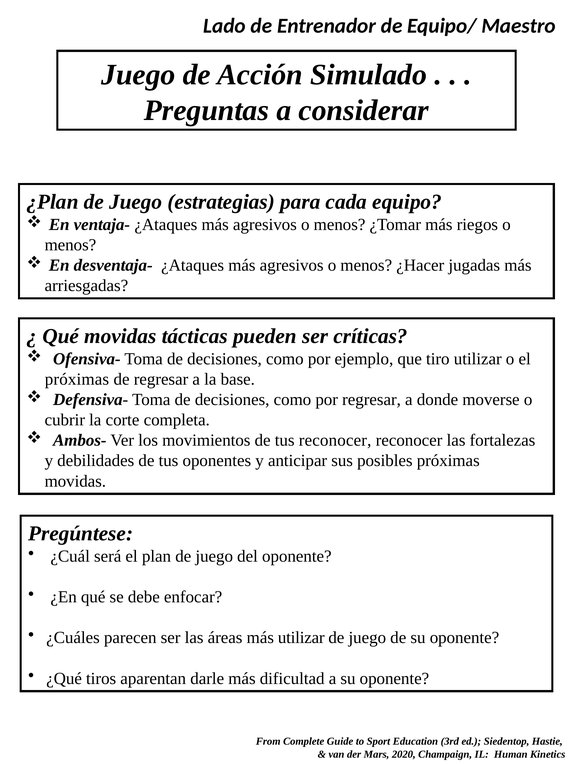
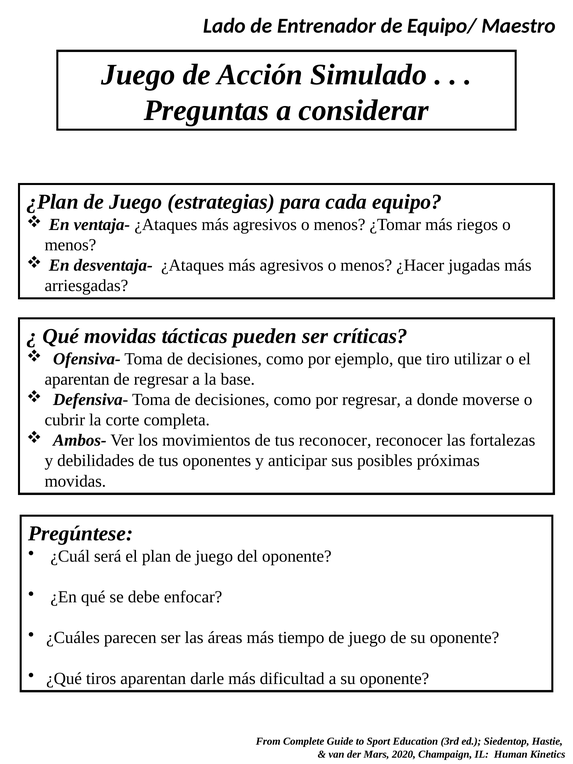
próximas at (77, 379): próximas -> aparentan
más utilizar: utilizar -> tiempo
